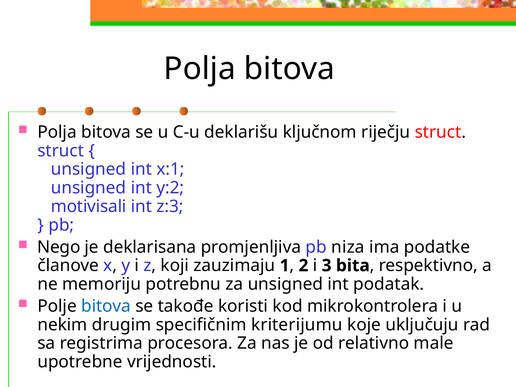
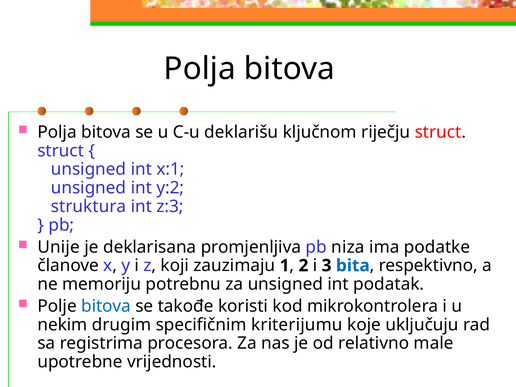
motivisali: motivisali -> struktura
Nego: Nego -> Unije
bita colour: black -> blue
